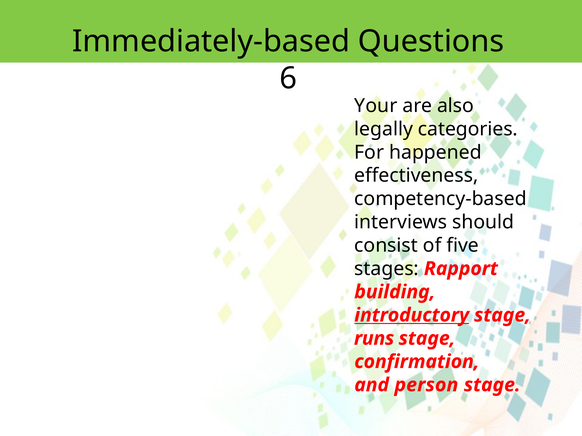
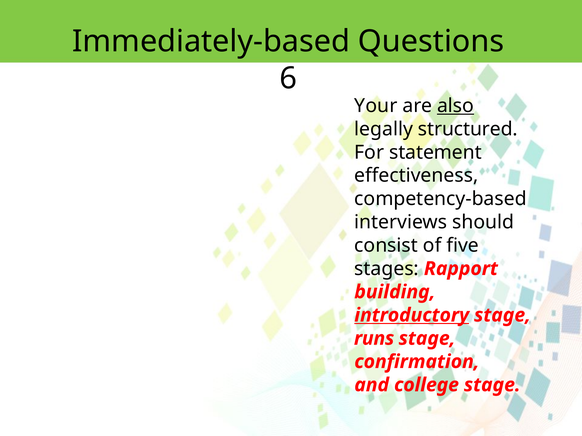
also underline: none -> present
categories: categories -> structured
happened: happened -> statement
person: person -> college
